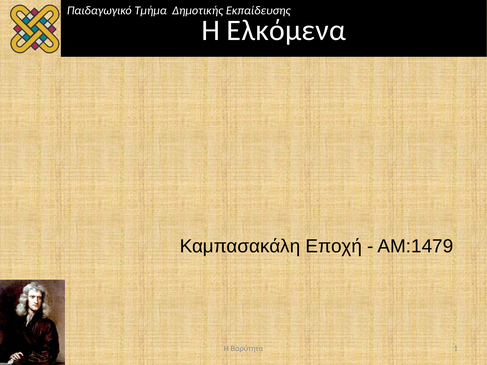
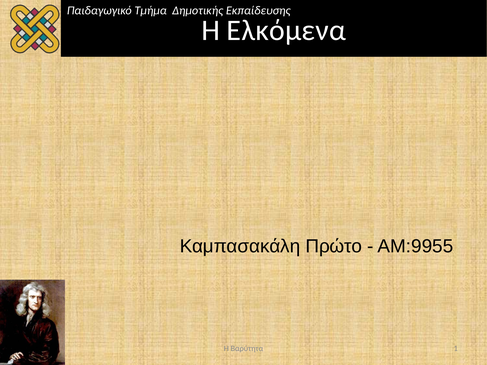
Εποχή: Εποχή -> Πρώτο
ΑΜ:1479: ΑΜ:1479 -> ΑΜ:9955
